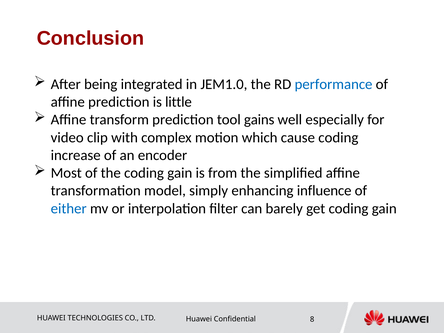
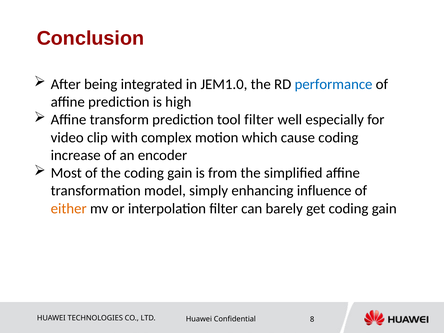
little: little -> high
tool gains: gains -> filter
either colour: blue -> orange
